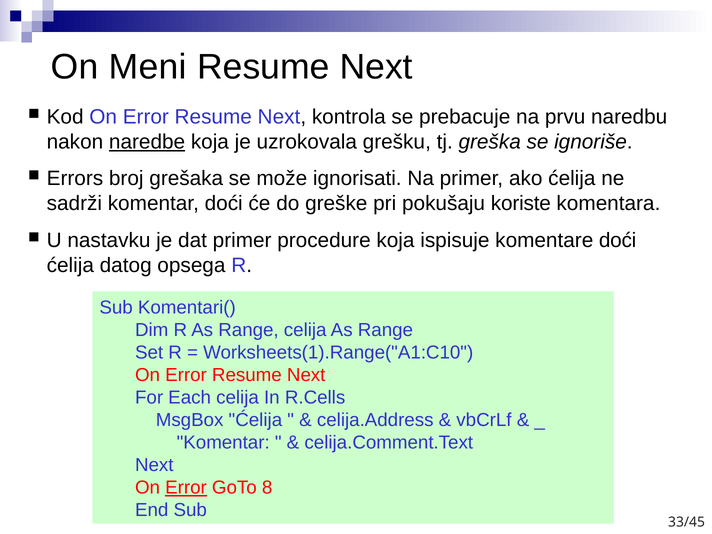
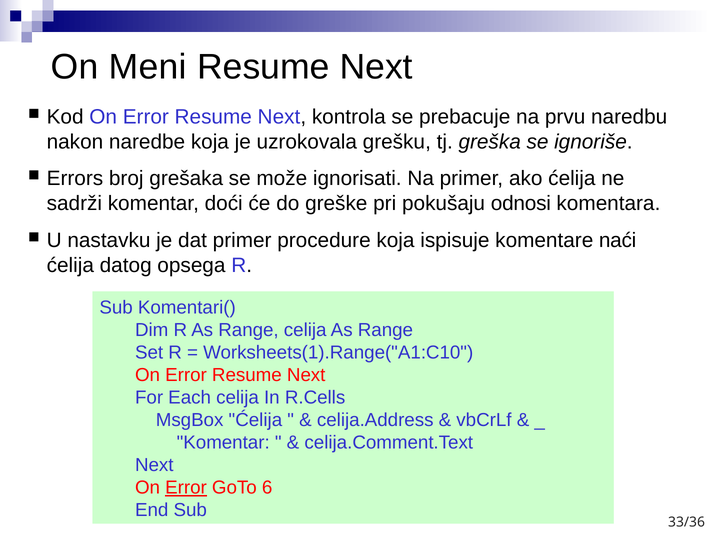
naredbe underline: present -> none
koriste: koriste -> odnosi
komentare doći: doći -> naći
8: 8 -> 6
33/45: 33/45 -> 33/36
